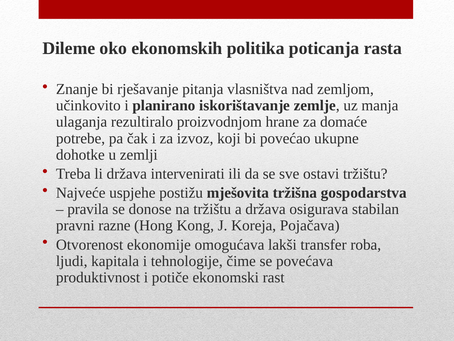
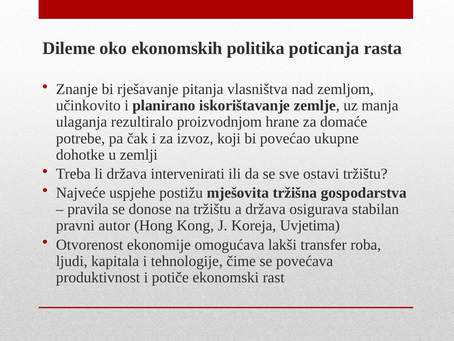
razne: razne -> autor
Pojačava: Pojačava -> Uvjetima
